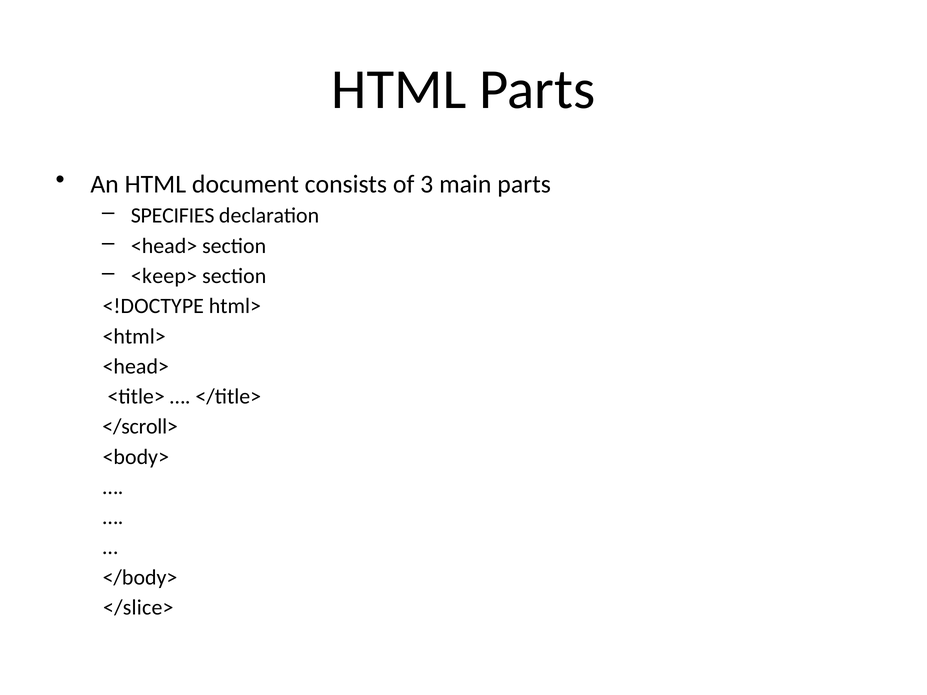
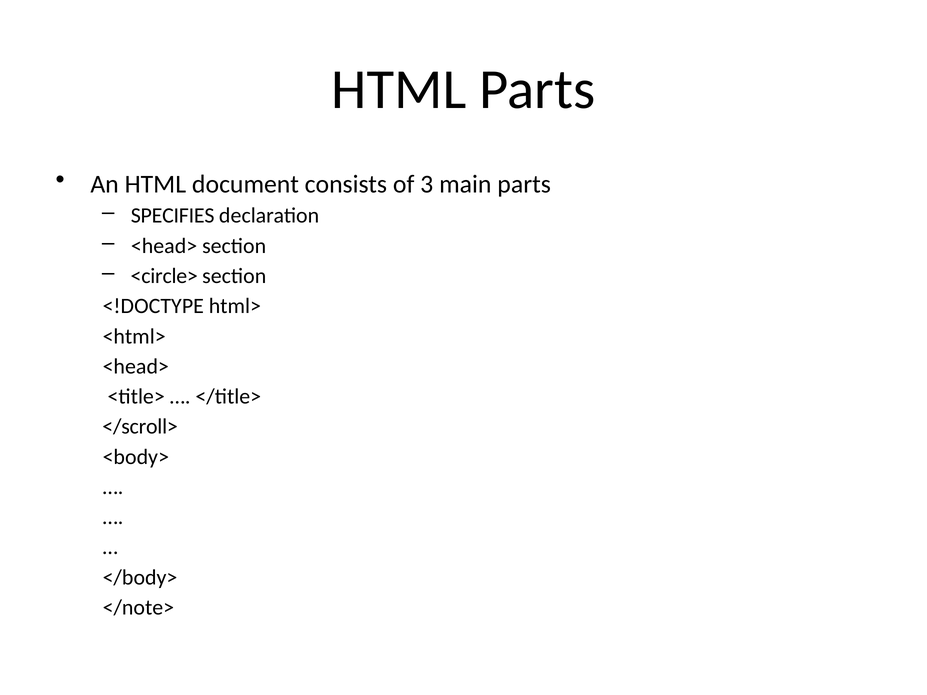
<keep>: <keep> -> <circle>
</slice>: </slice> -> </note>
